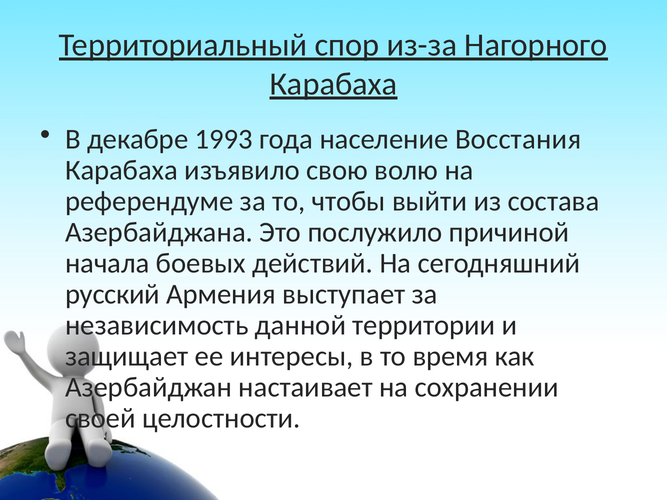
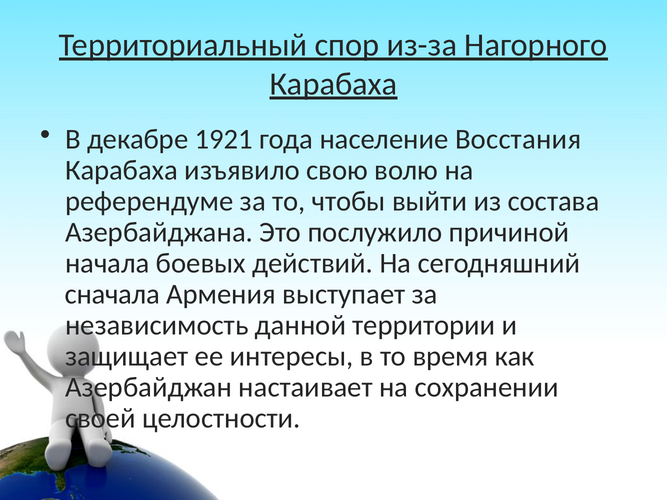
1993: 1993 -> 1921
русский: русский -> сначала
